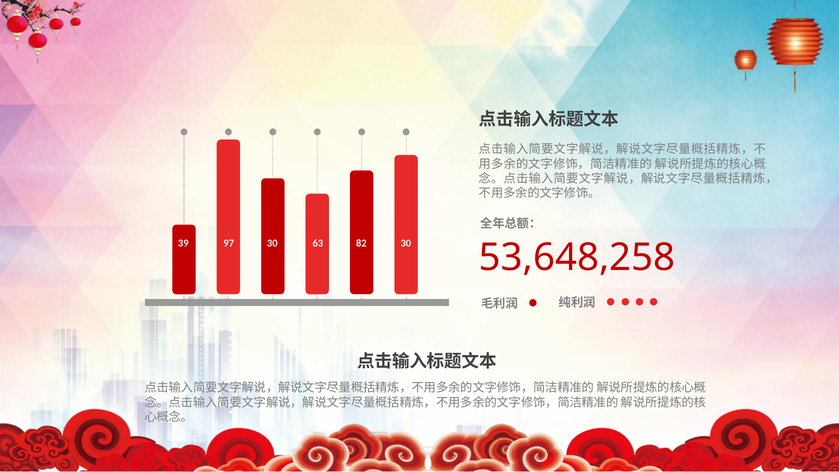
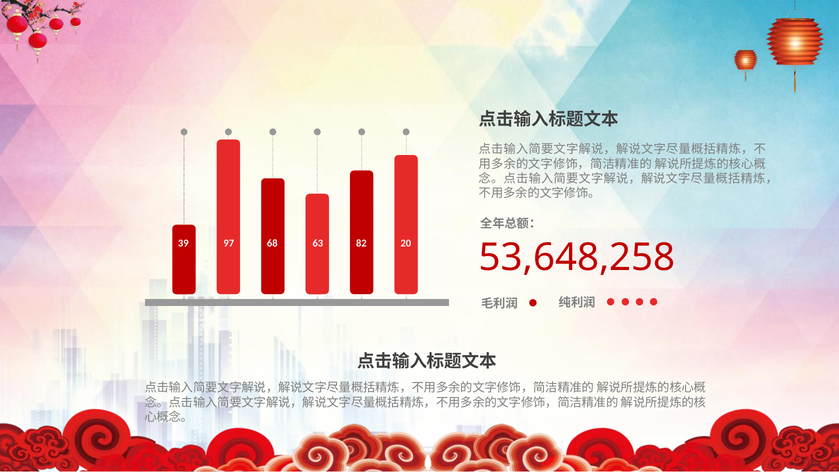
97 30: 30 -> 68
82 30: 30 -> 20
